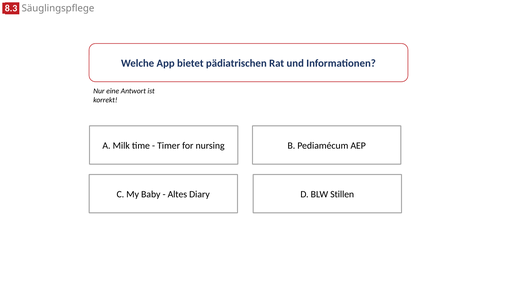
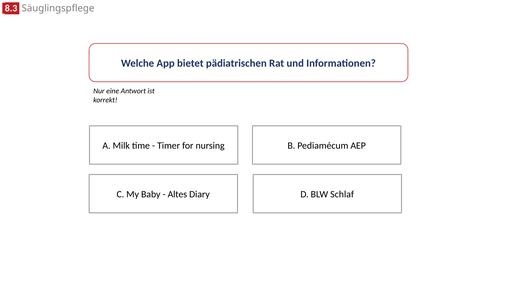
Stillen: Stillen -> Schlaf
